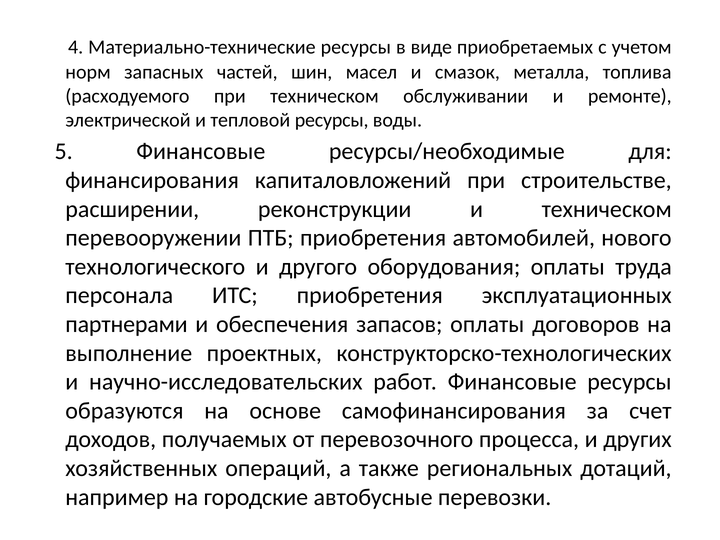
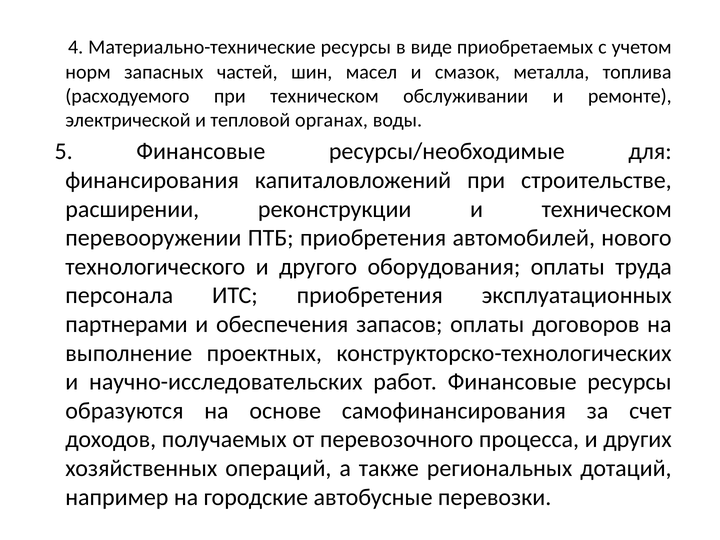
тепловой ресурсы: ресурсы -> органах
